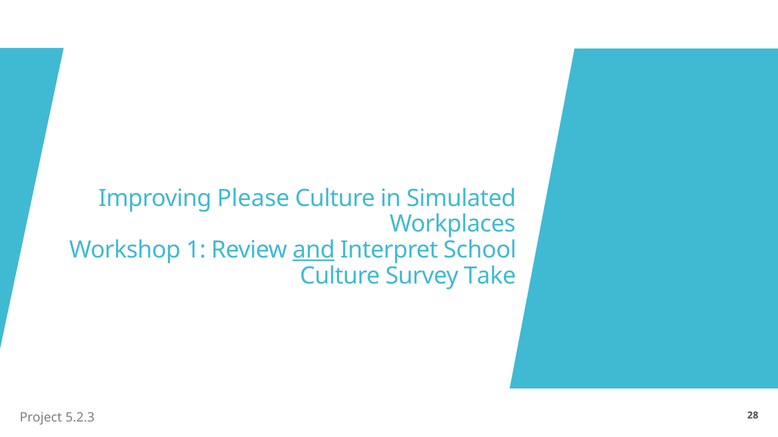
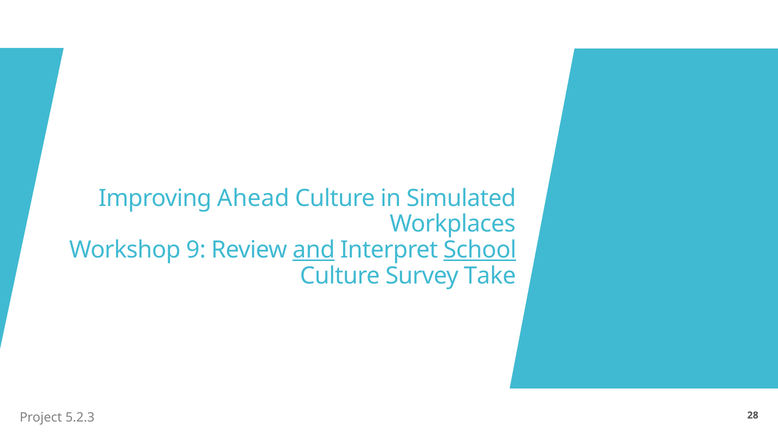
Please: Please -> Ahead
1: 1 -> 9
School underline: none -> present
